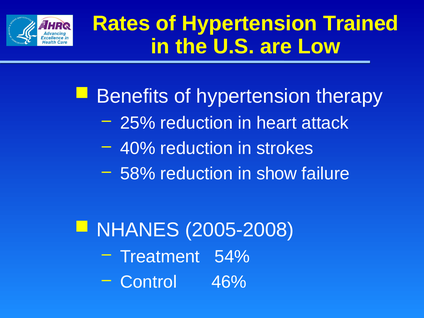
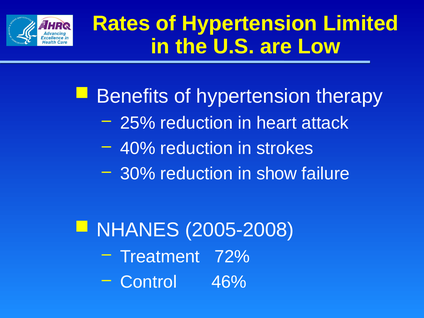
Trained: Trained -> Limited
58%: 58% -> 30%
54%: 54% -> 72%
